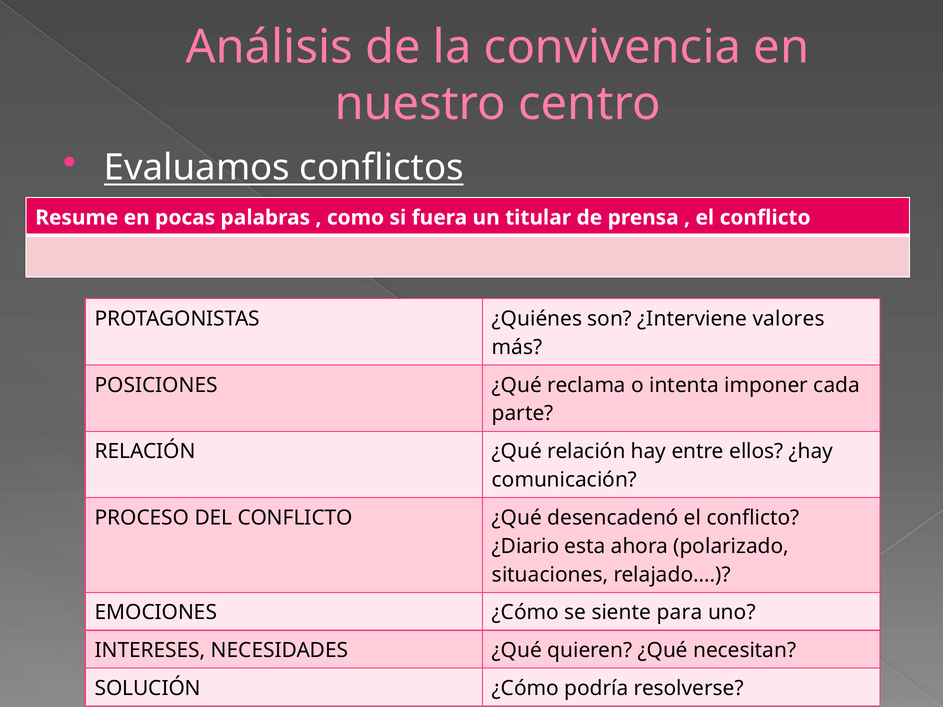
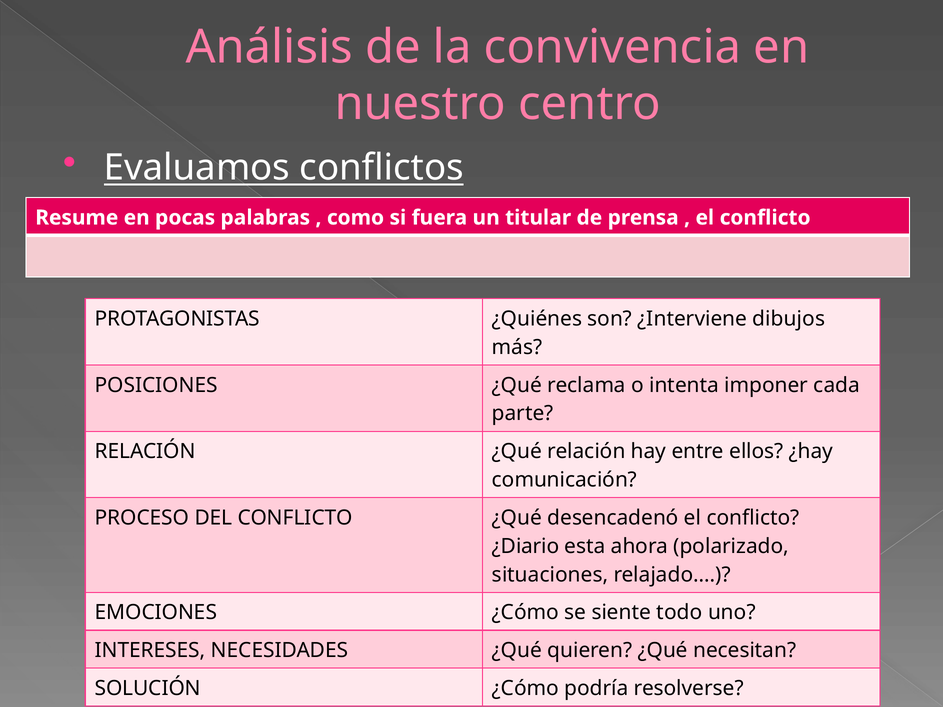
valores: valores -> dibujos
para: para -> todo
